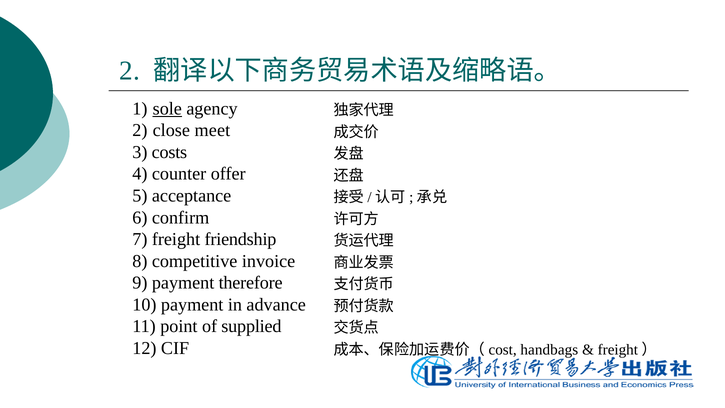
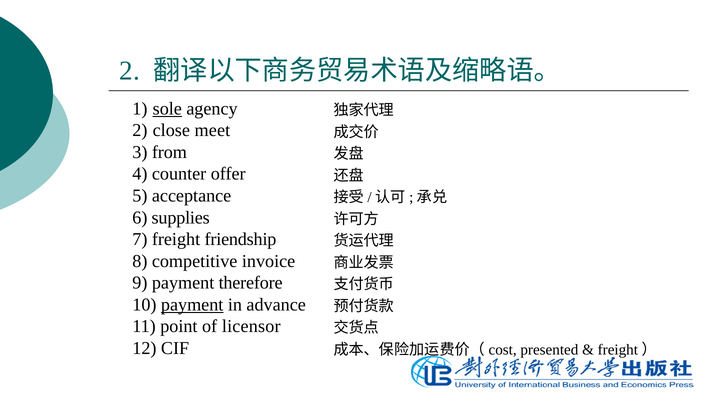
costs: costs -> from
confirm: confirm -> supplies
payment at (192, 304) underline: none -> present
supplied: supplied -> licensor
handbags: handbags -> presented
